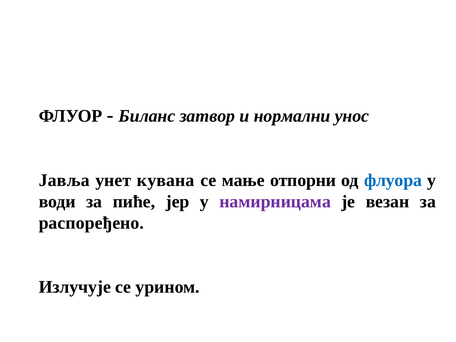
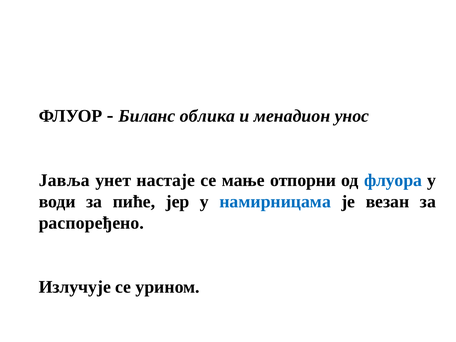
затвор: затвор -> облика
нормални: нормални -> менадион
кувана: кувана -> настаје
намирницама colour: purple -> blue
